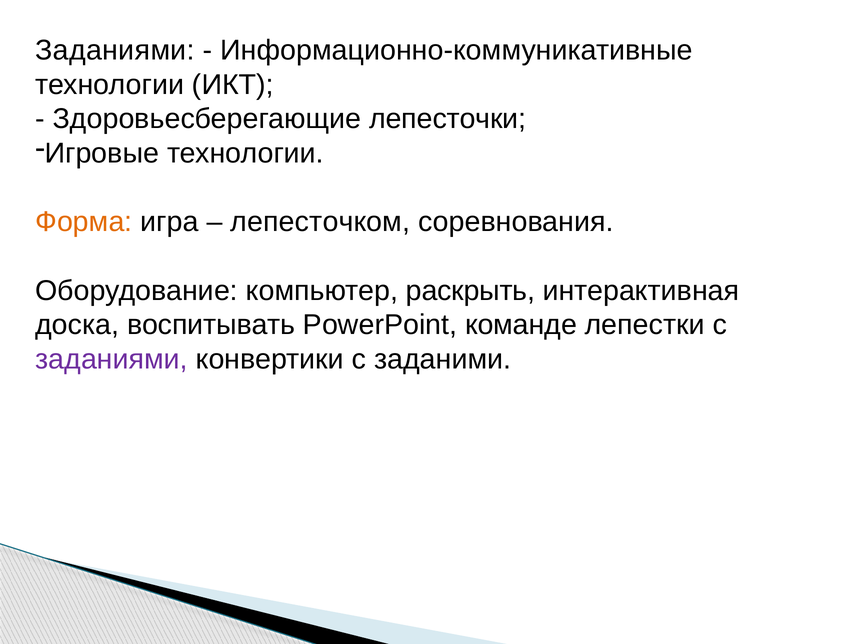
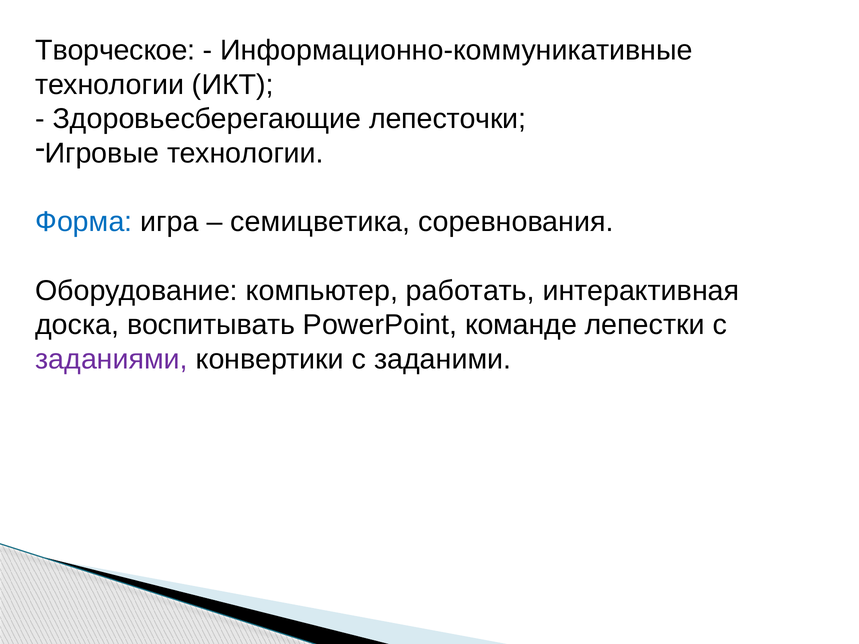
Заданиями at (115, 50): Заданиями -> Творческое
Форма colour: orange -> blue
лепесточком: лепесточком -> семицветика
раскрыть: раскрыть -> работать
